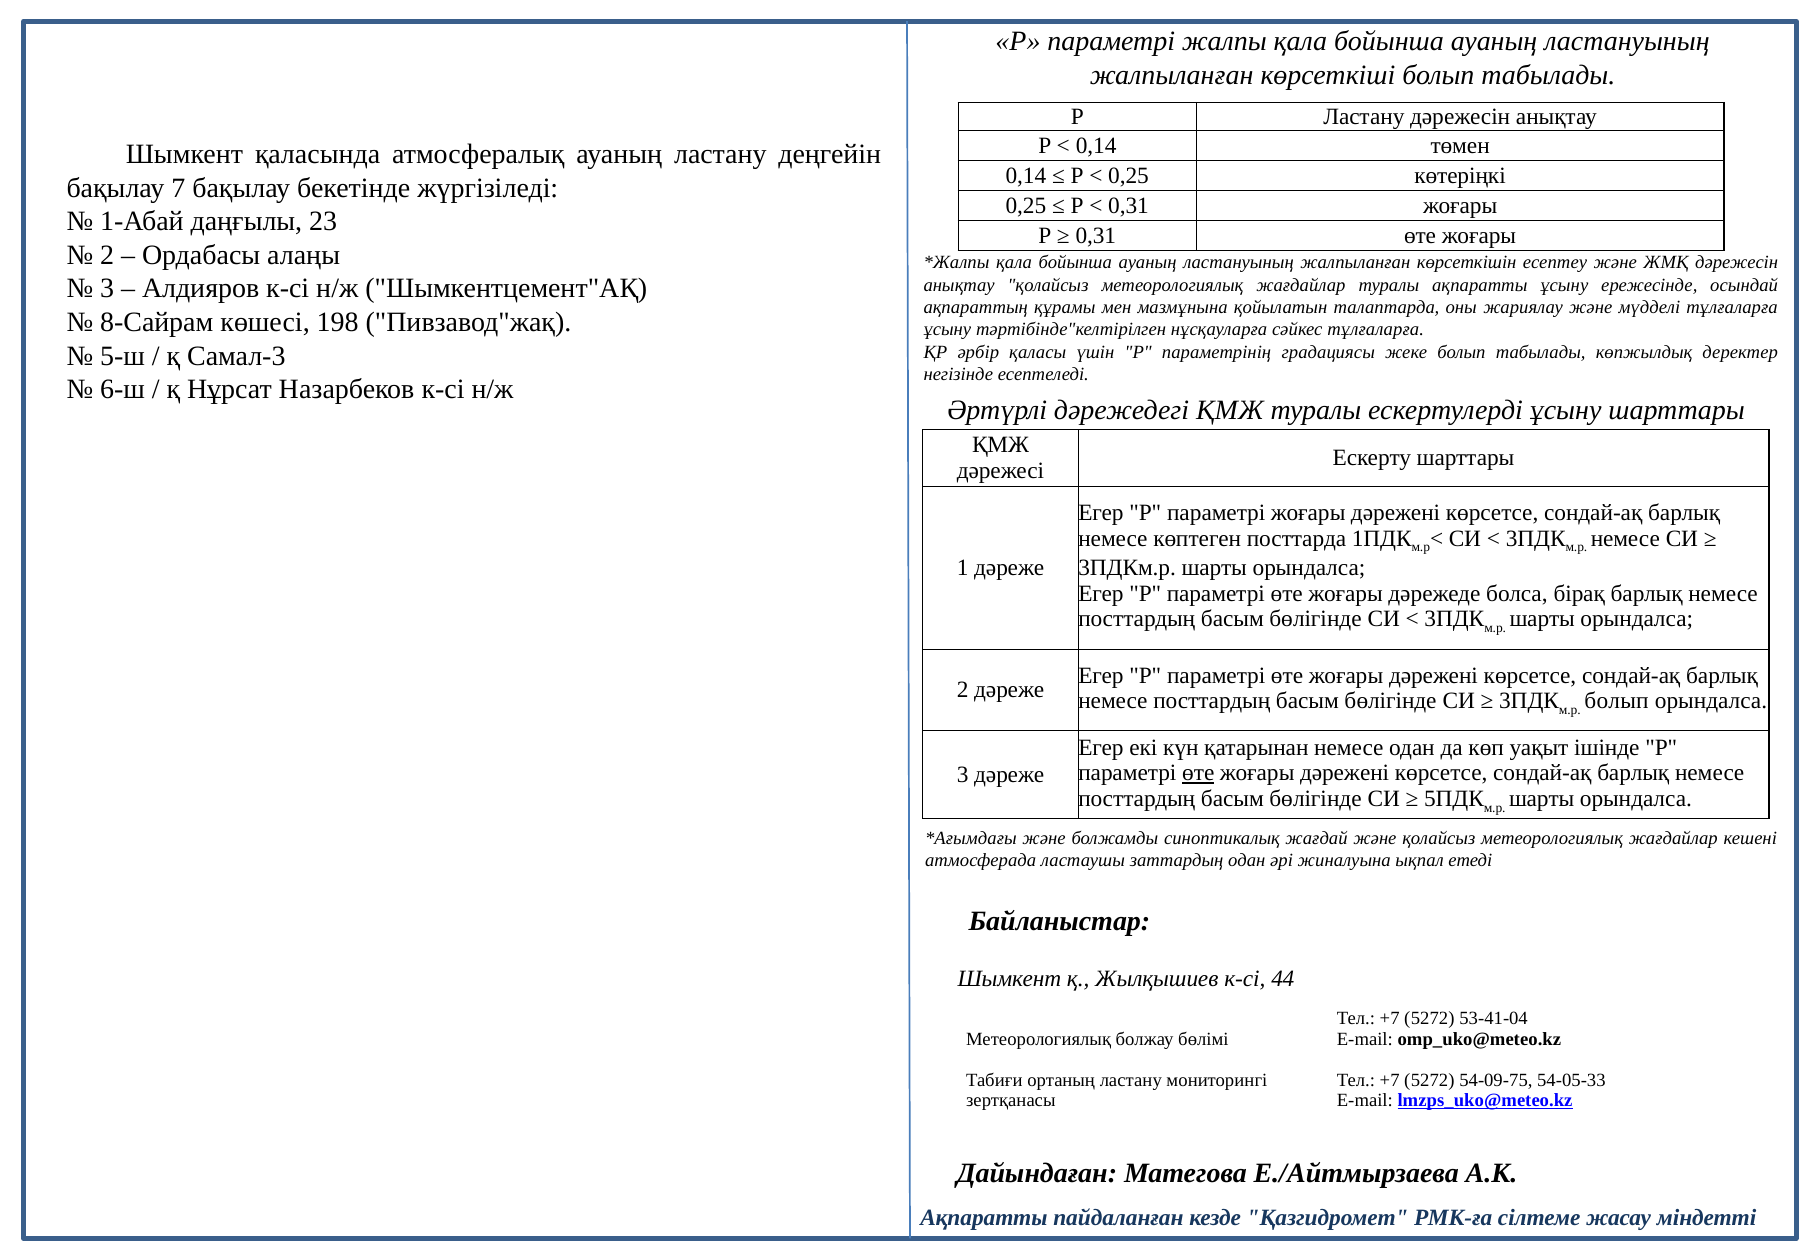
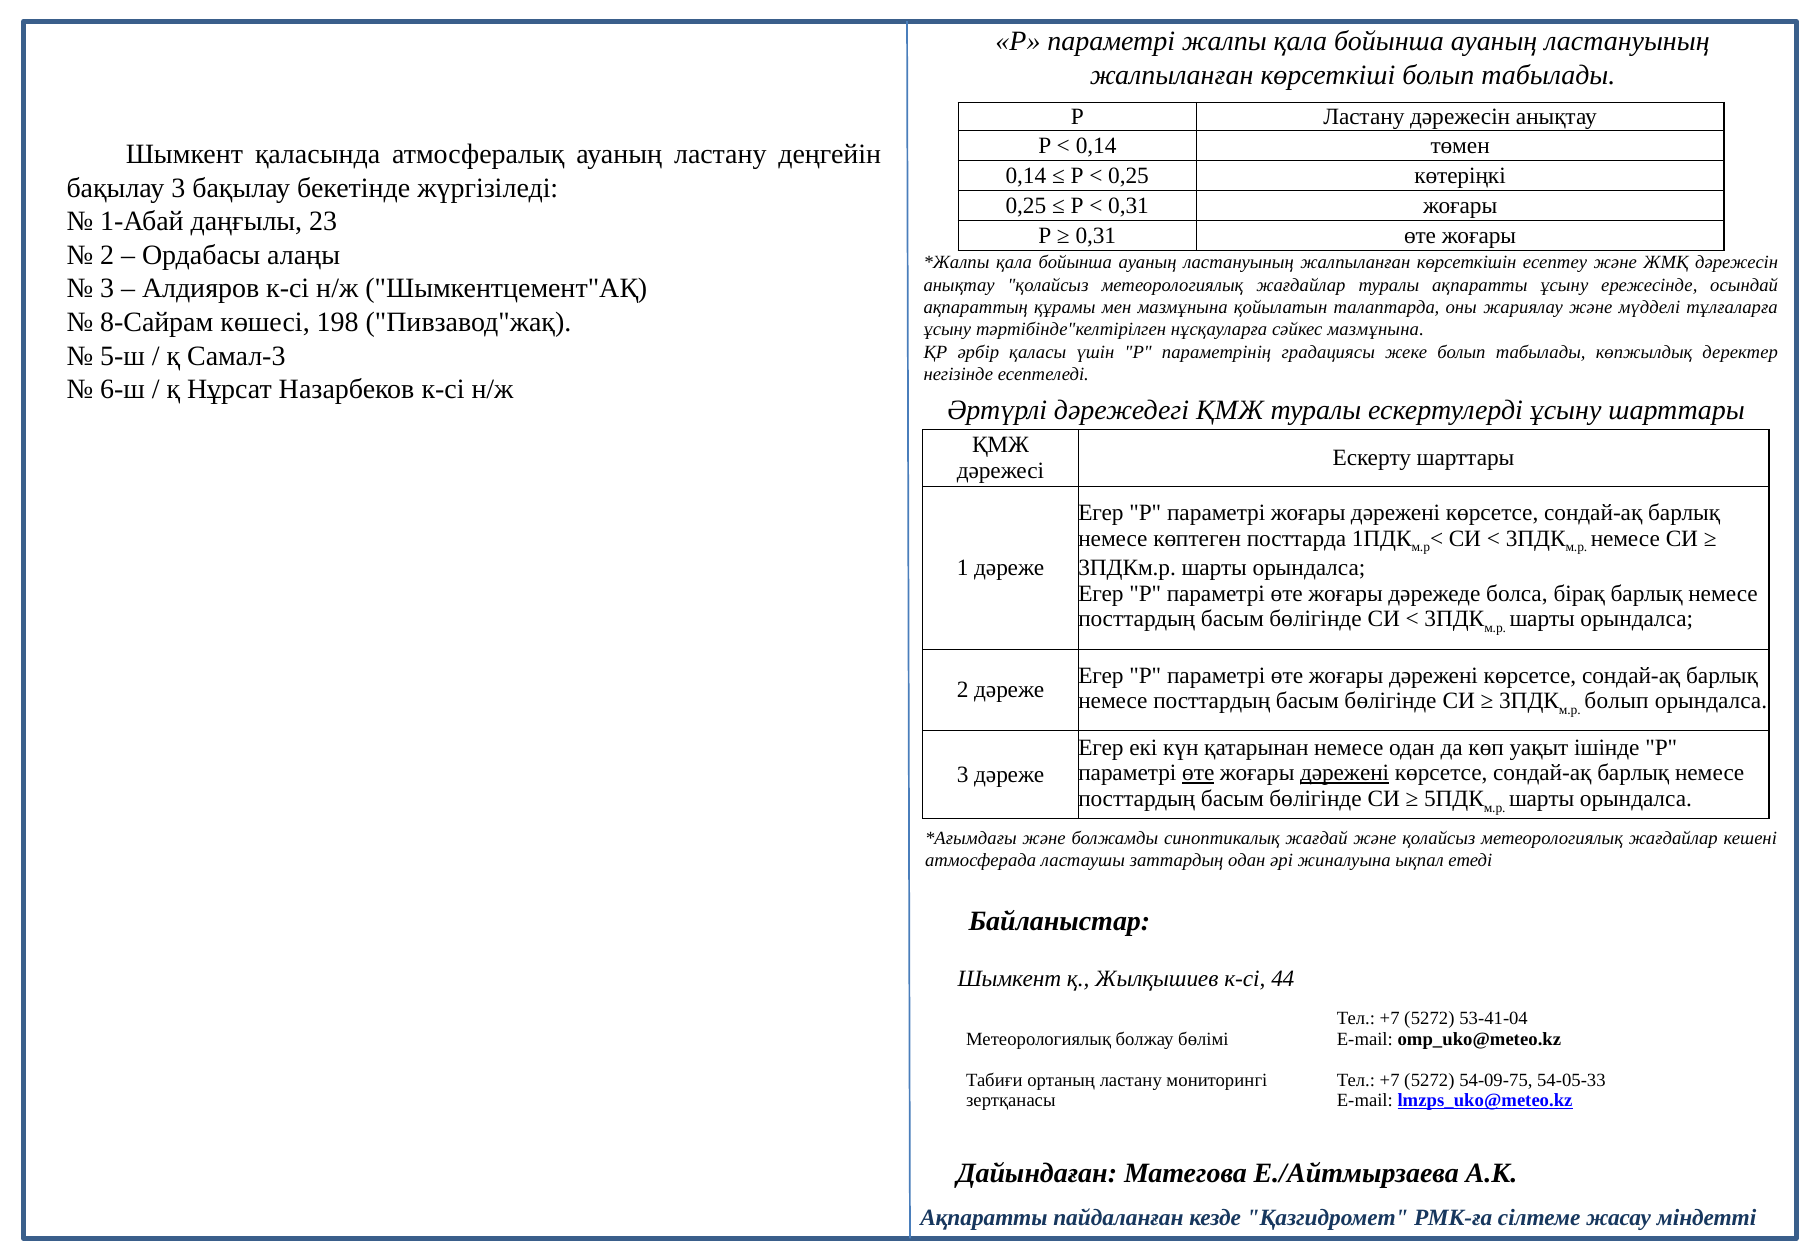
бақылау 7: 7 -> 3
сәйкес тұлғаларға: тұлғаларға -> мазмұнына
дәрежені at (1345, 773) underline: none -> present
